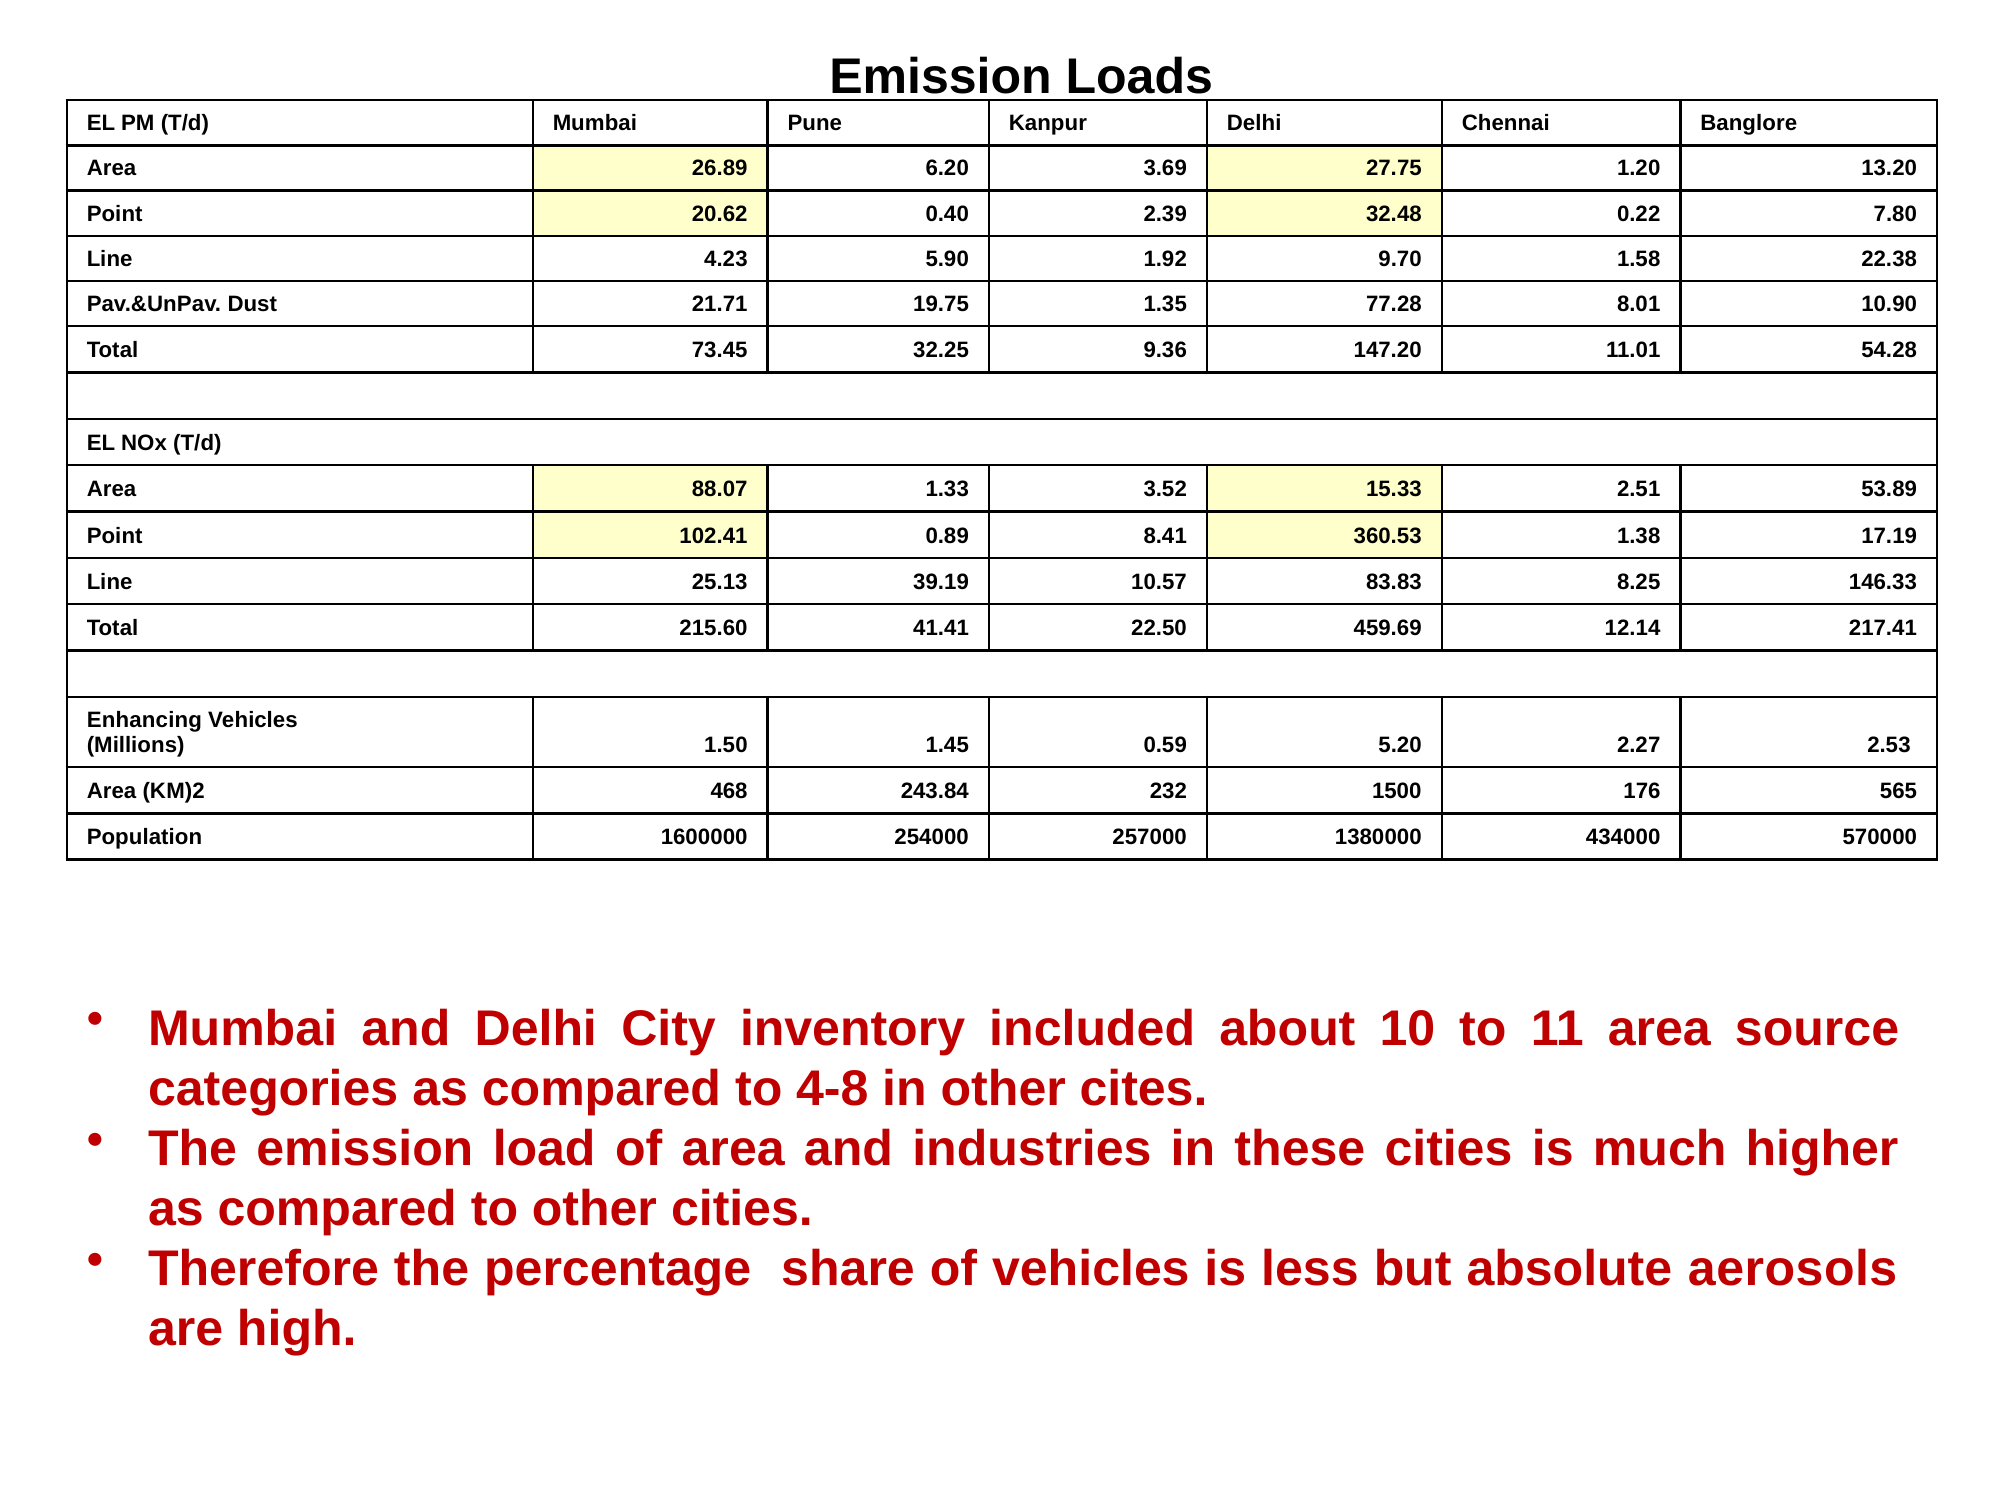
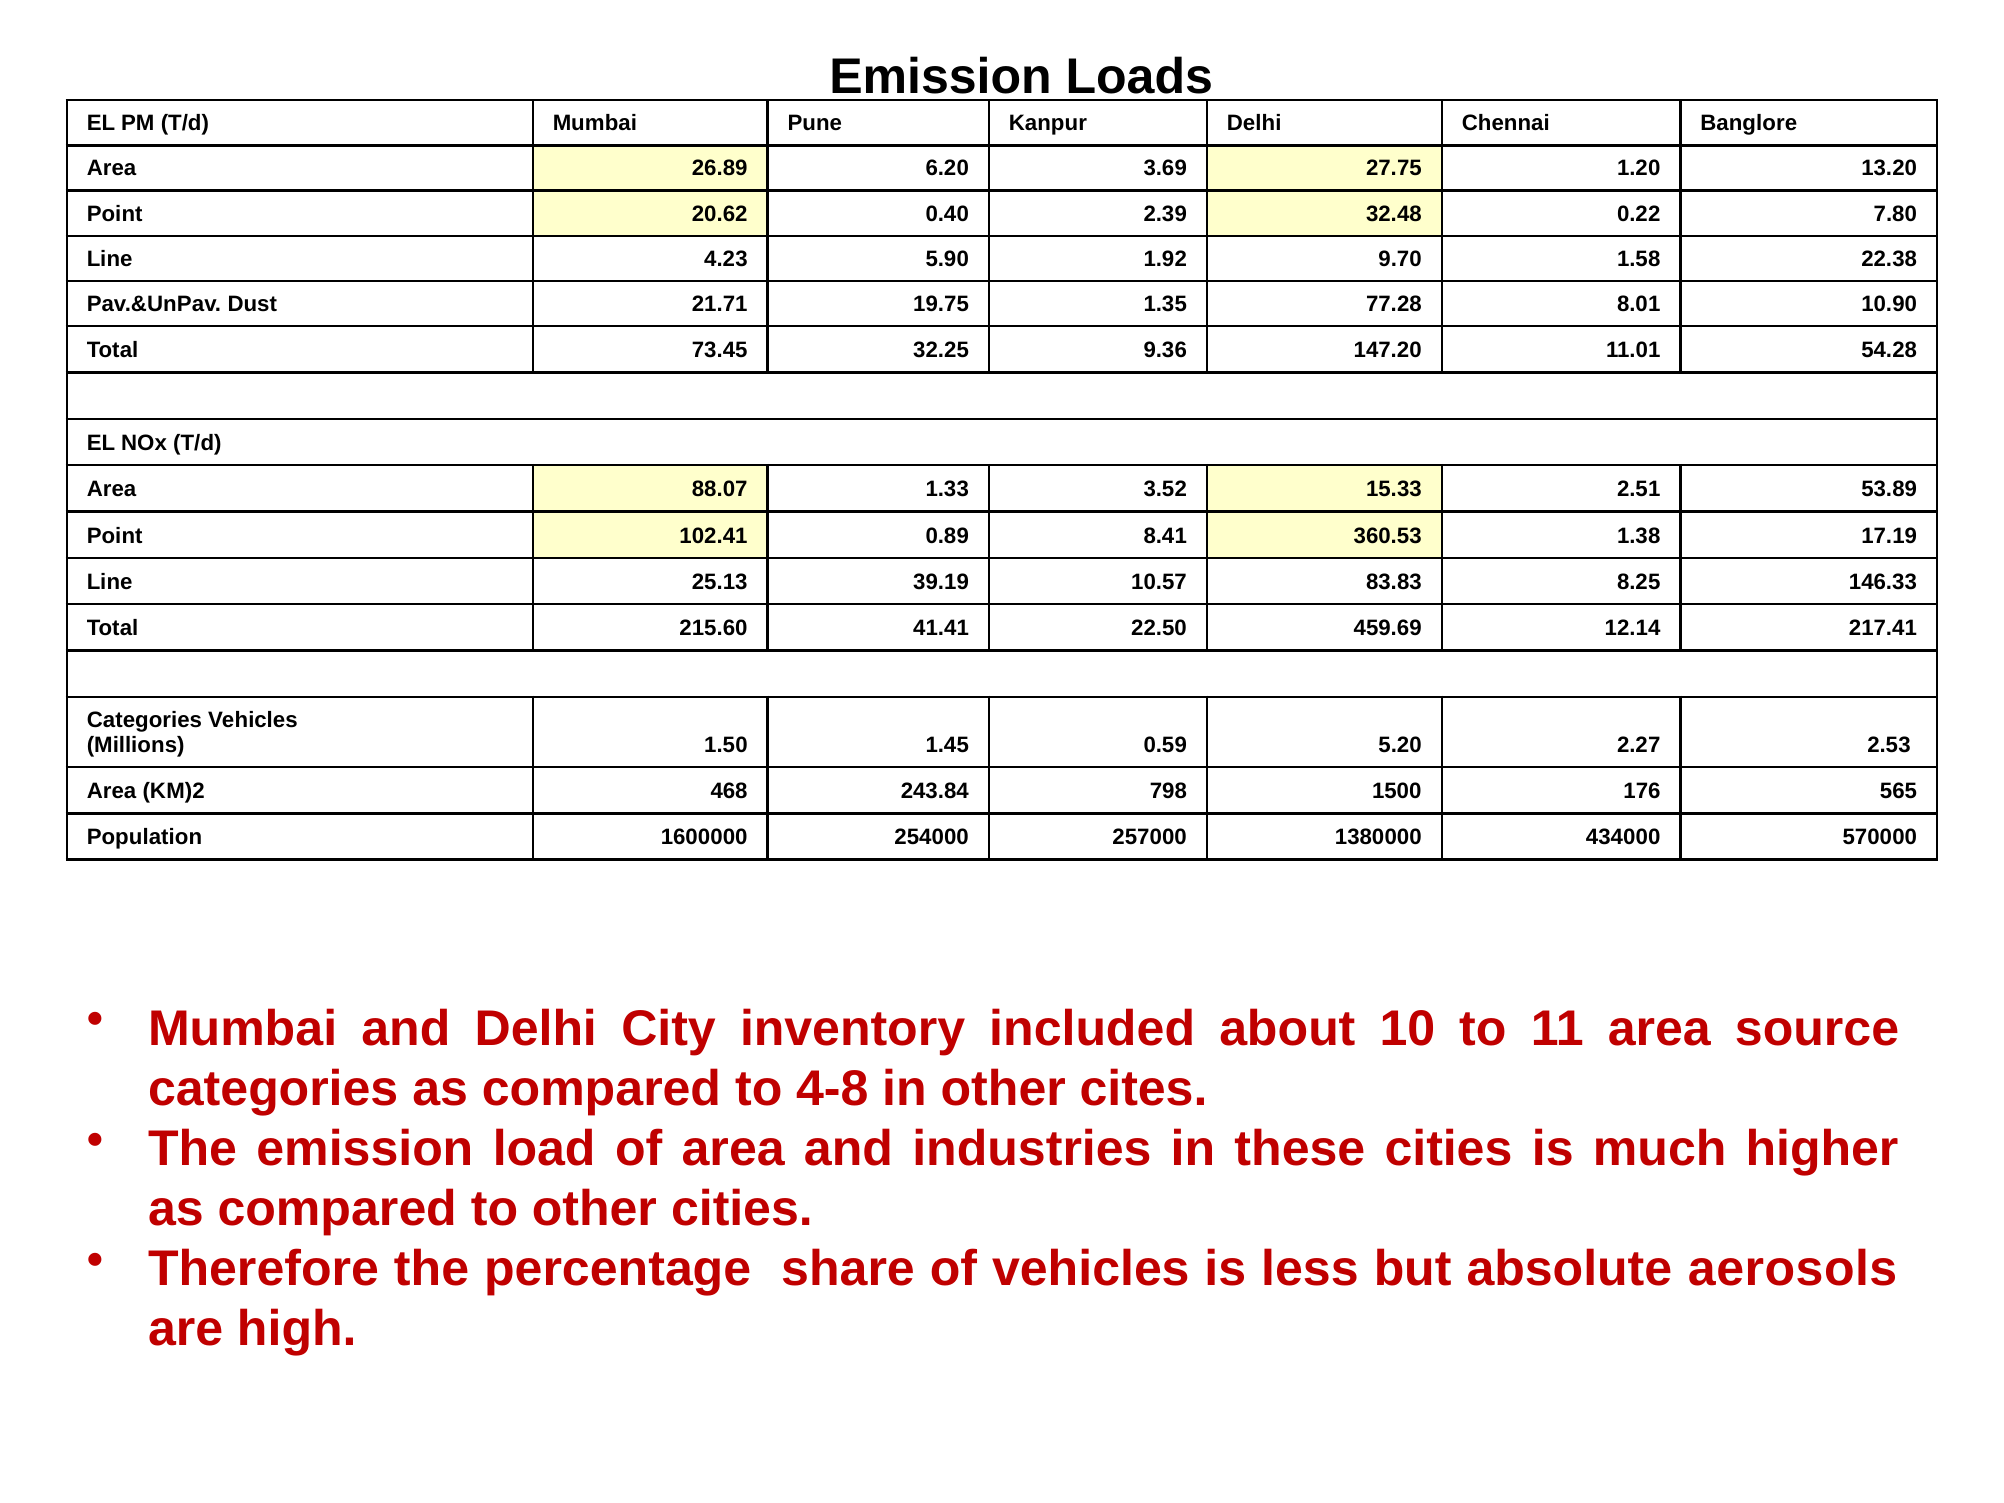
Enhancing at (144, 720): Enhancing -> Categories
232: 232 -> 798
